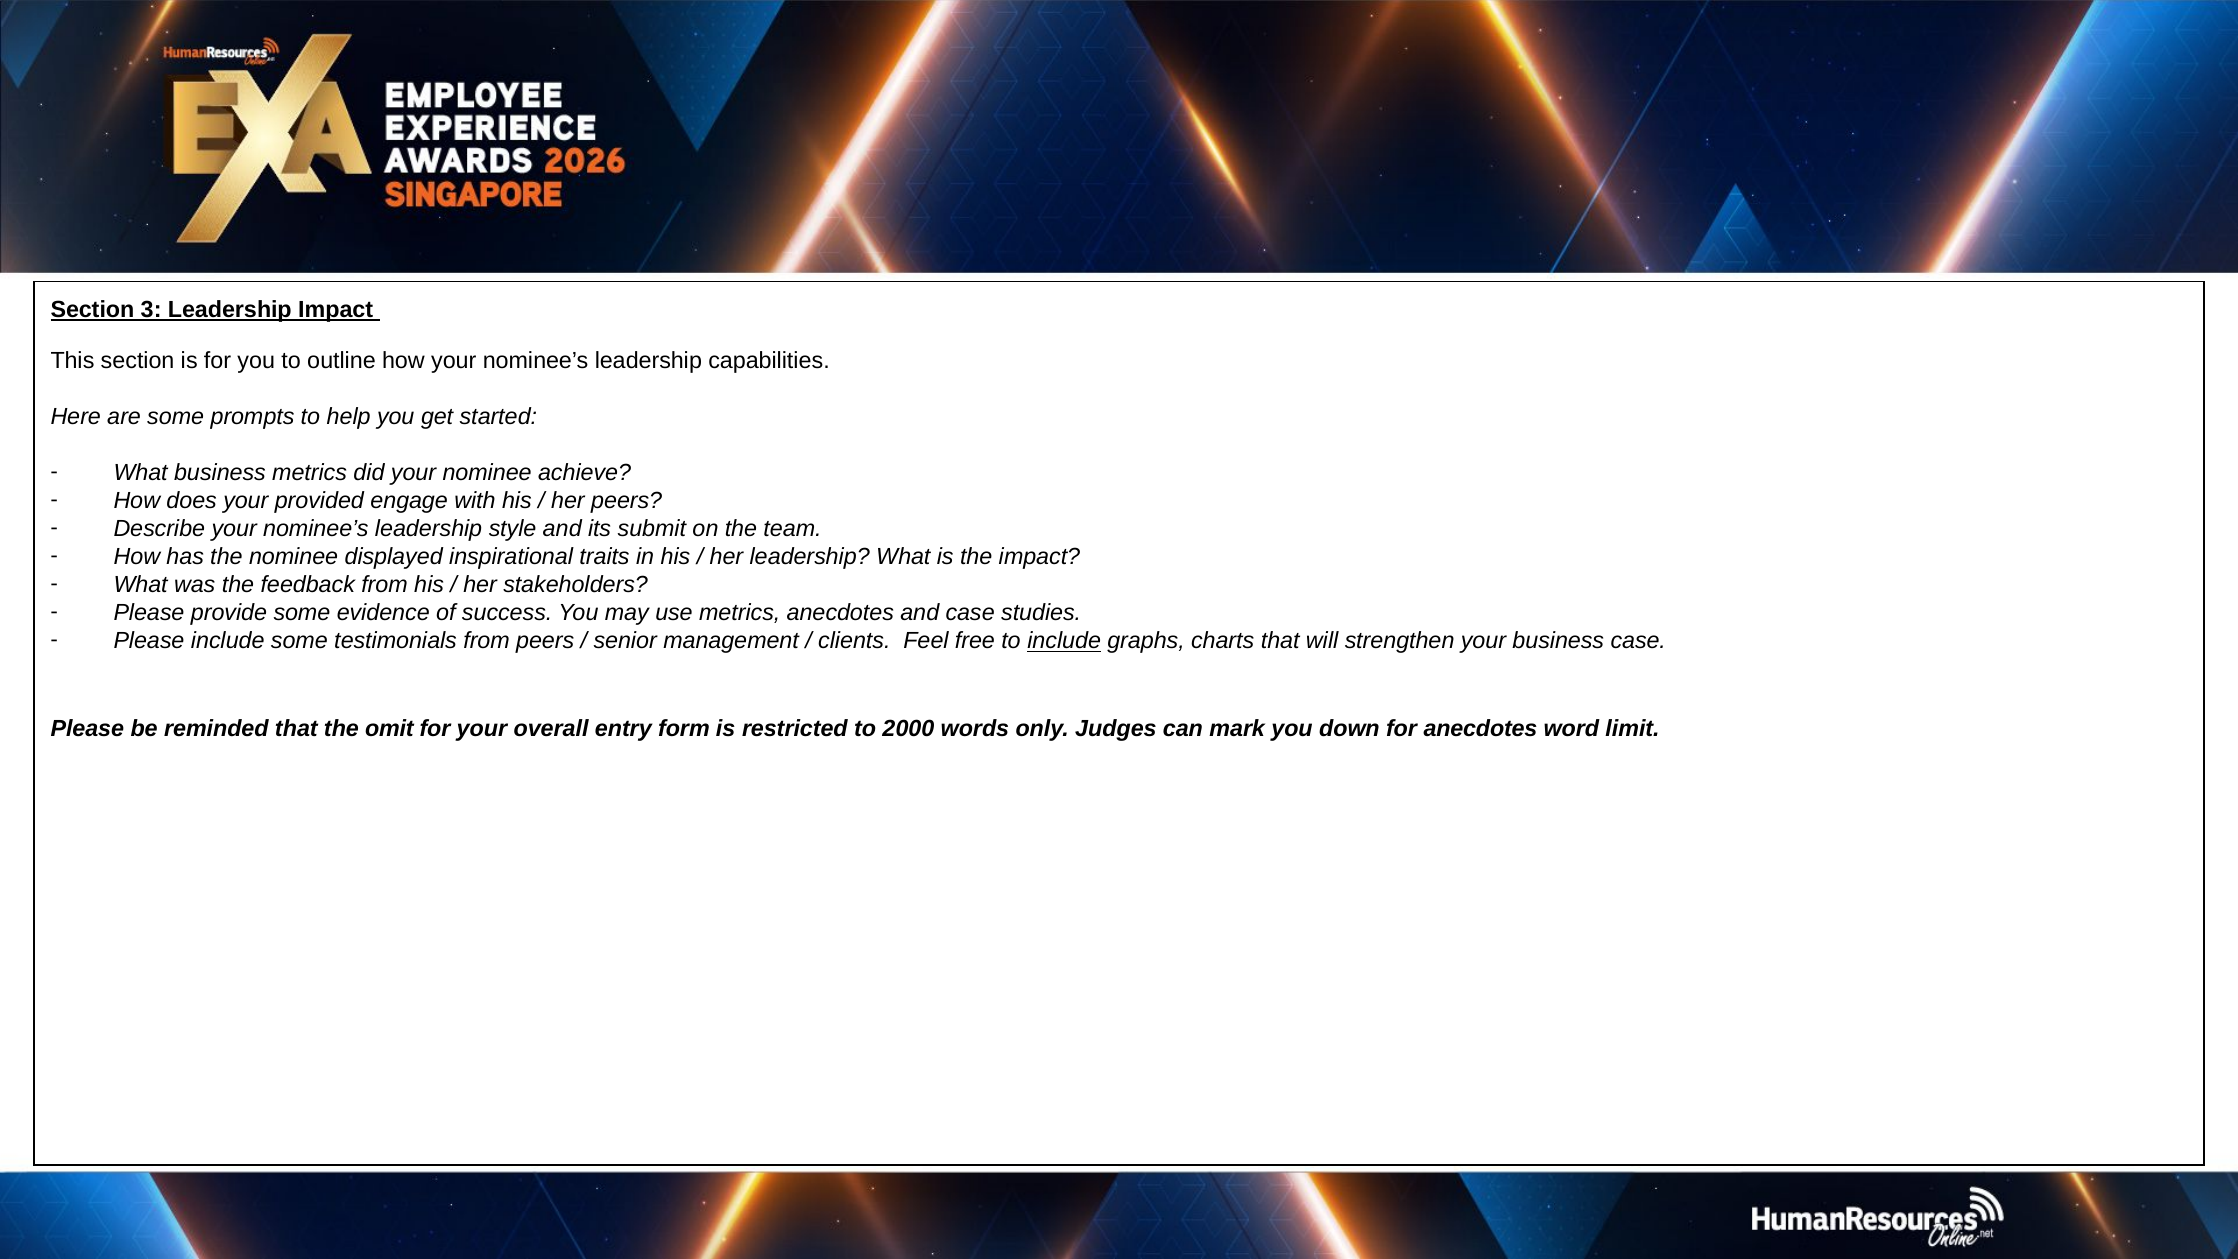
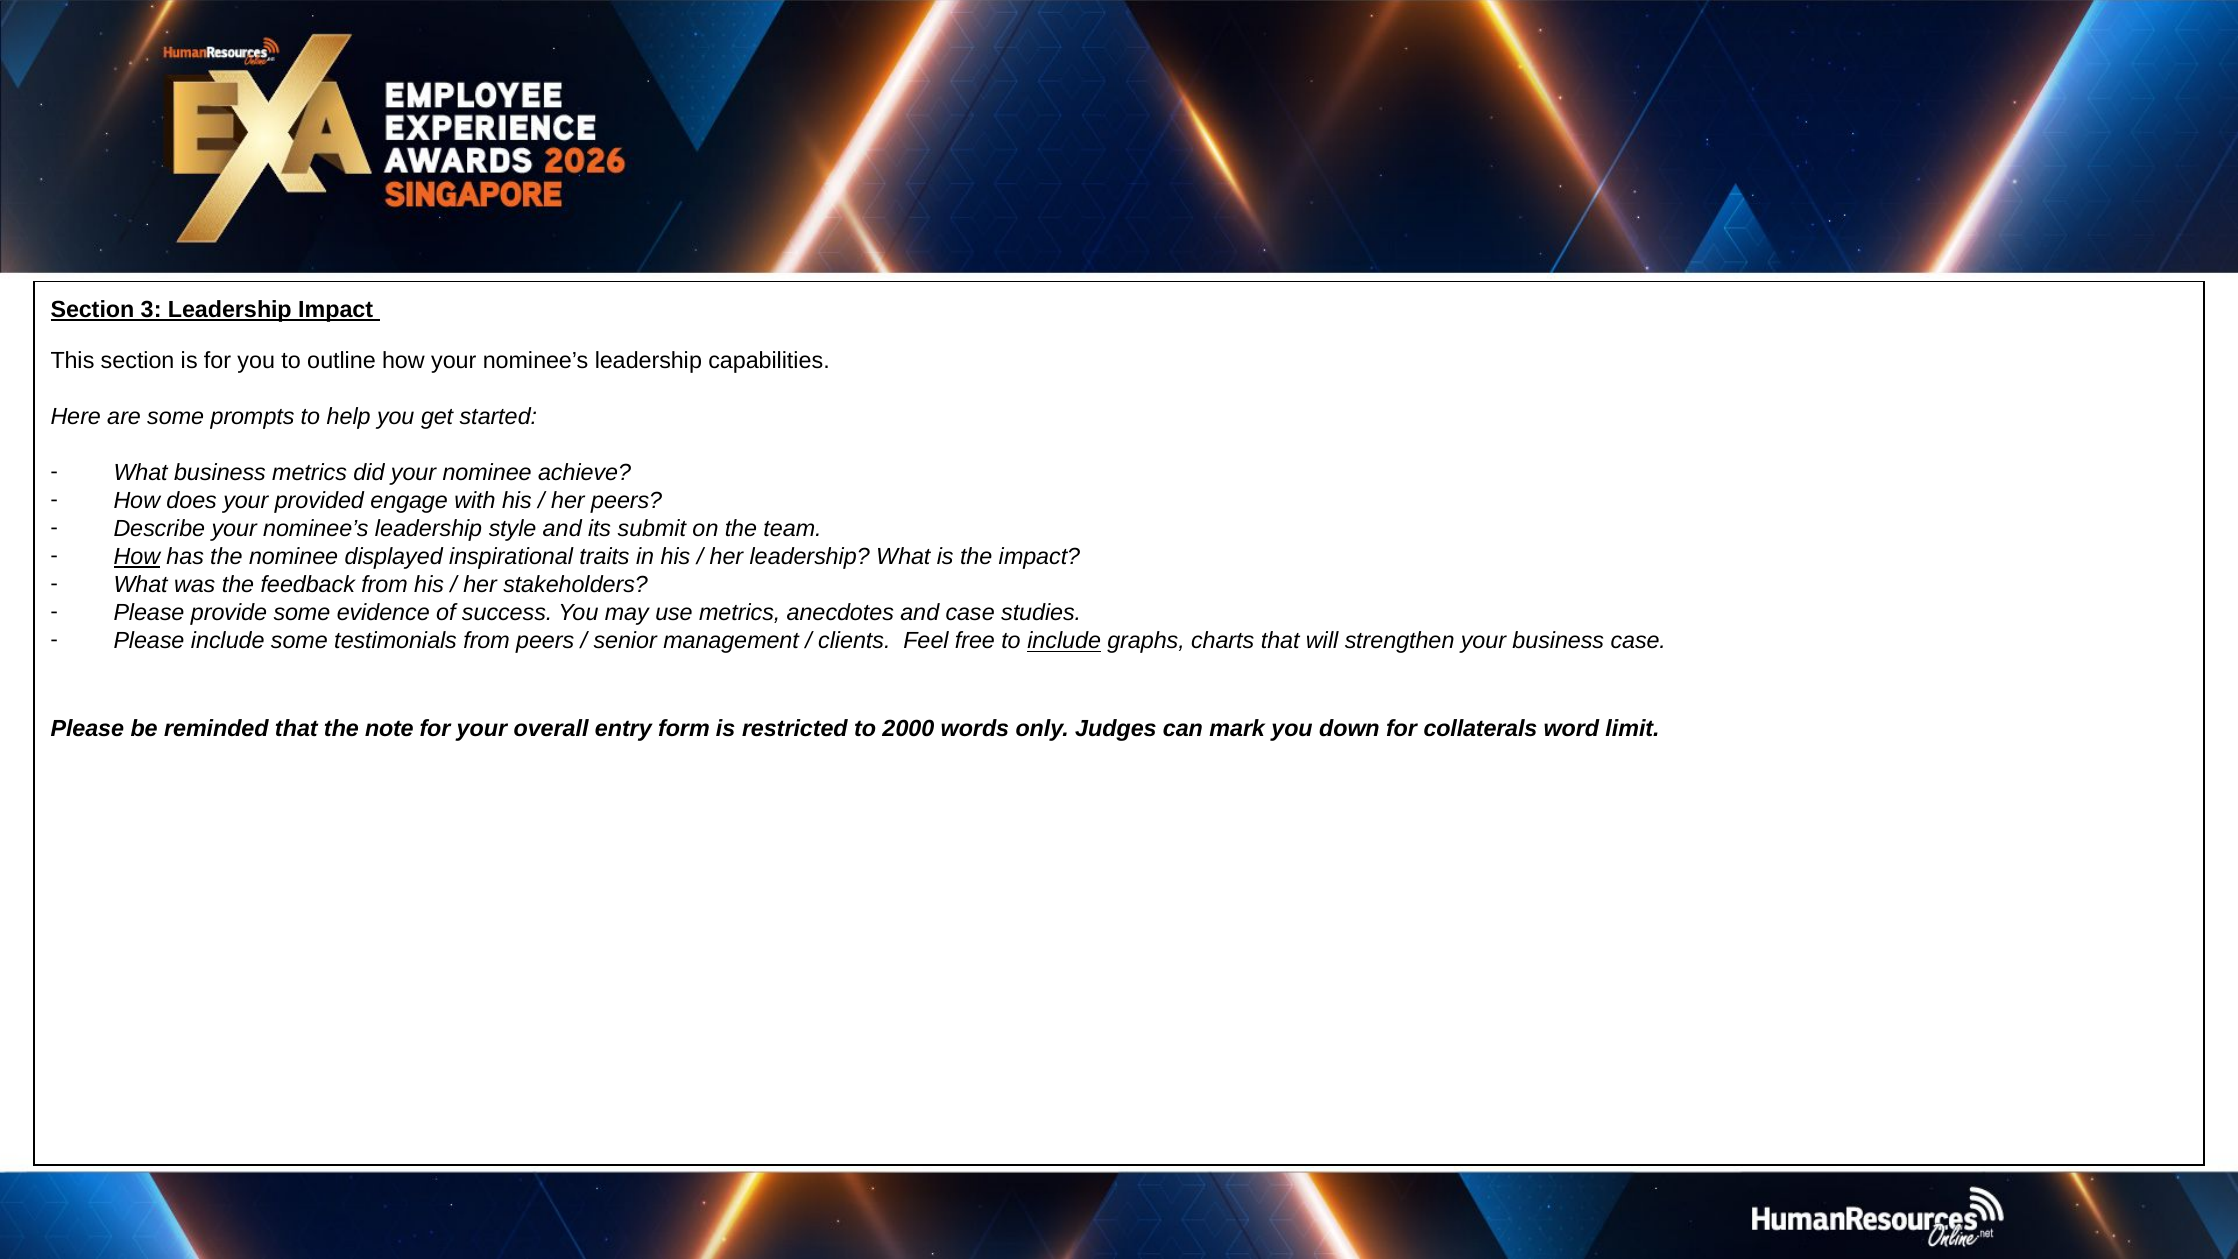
How at (137, 557) underline: none -> present
omit: omit -> note
for anecdotes: anecdotes -> collaterals
